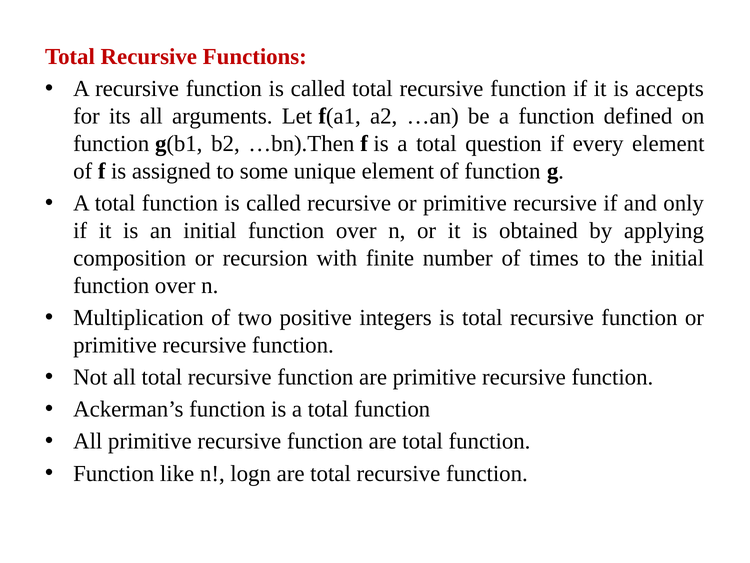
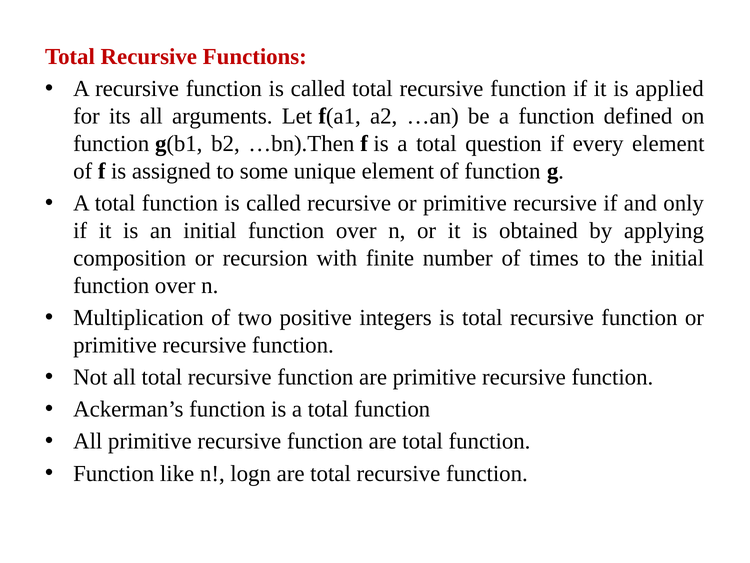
accepts: accepts -> applied
